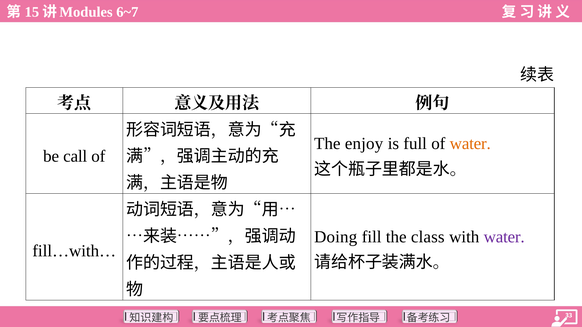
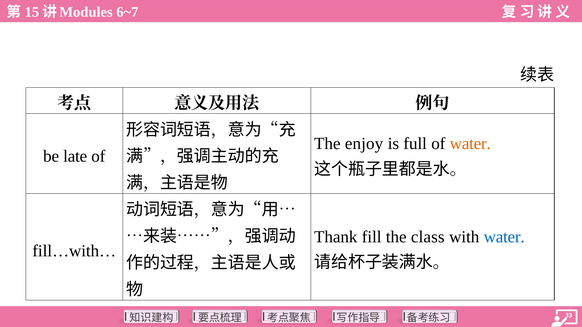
call: call -> late
Doing: Doing -> Thank
water at (504, 237) colour: purple -> blue
